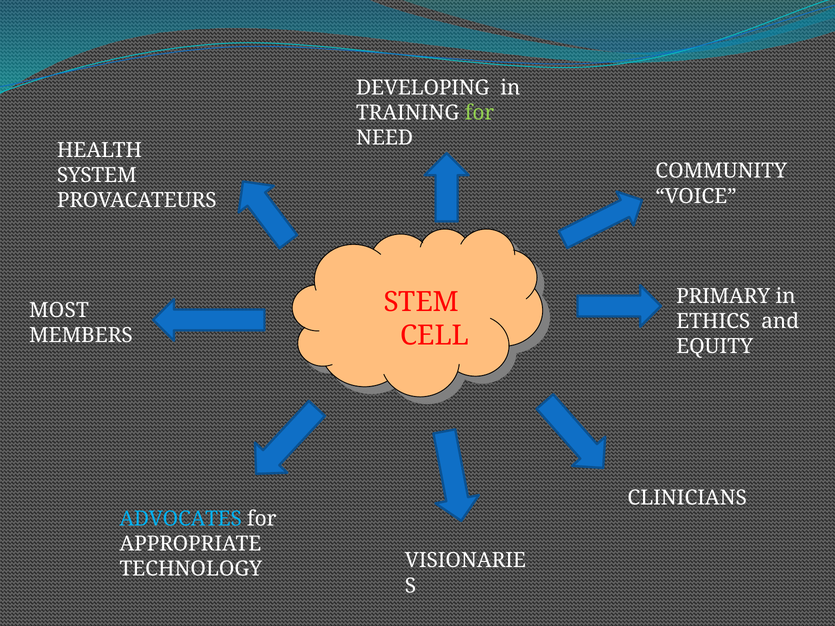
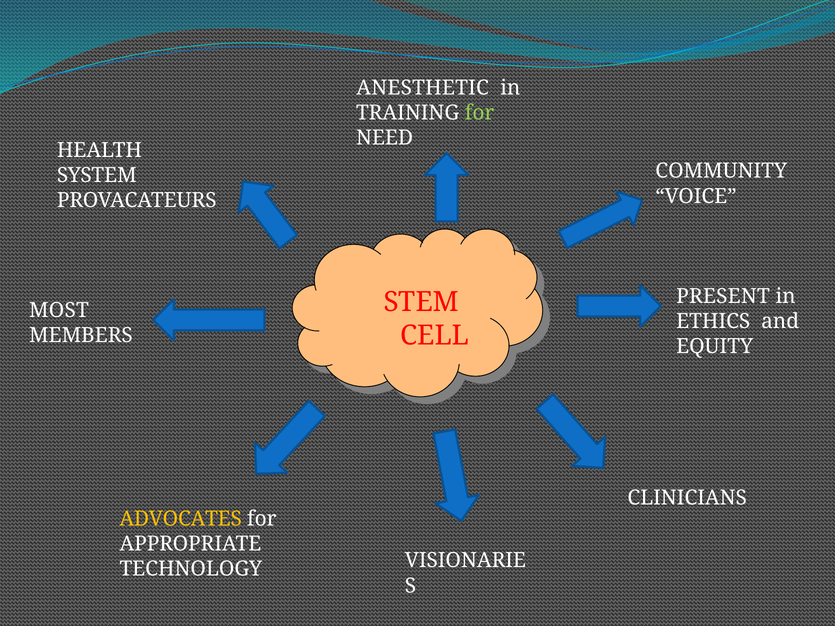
DEVELOPING: DEVELOPING -> ANESTHETIC
PRIMARY: PRIMARY -> PRESENT
ADVOCATES colour: light blue -> yellow
